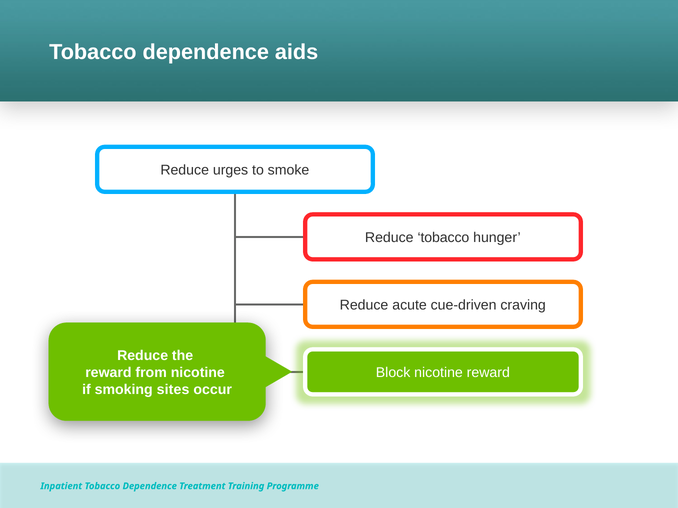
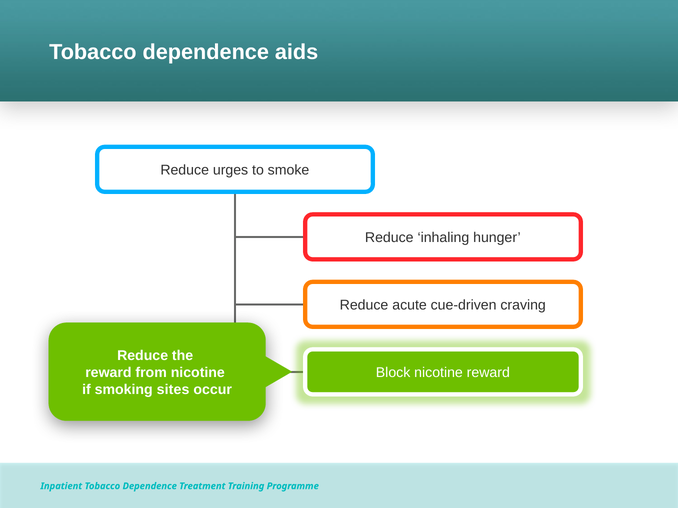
Reduce tobacco: tobacco -> inhaling
